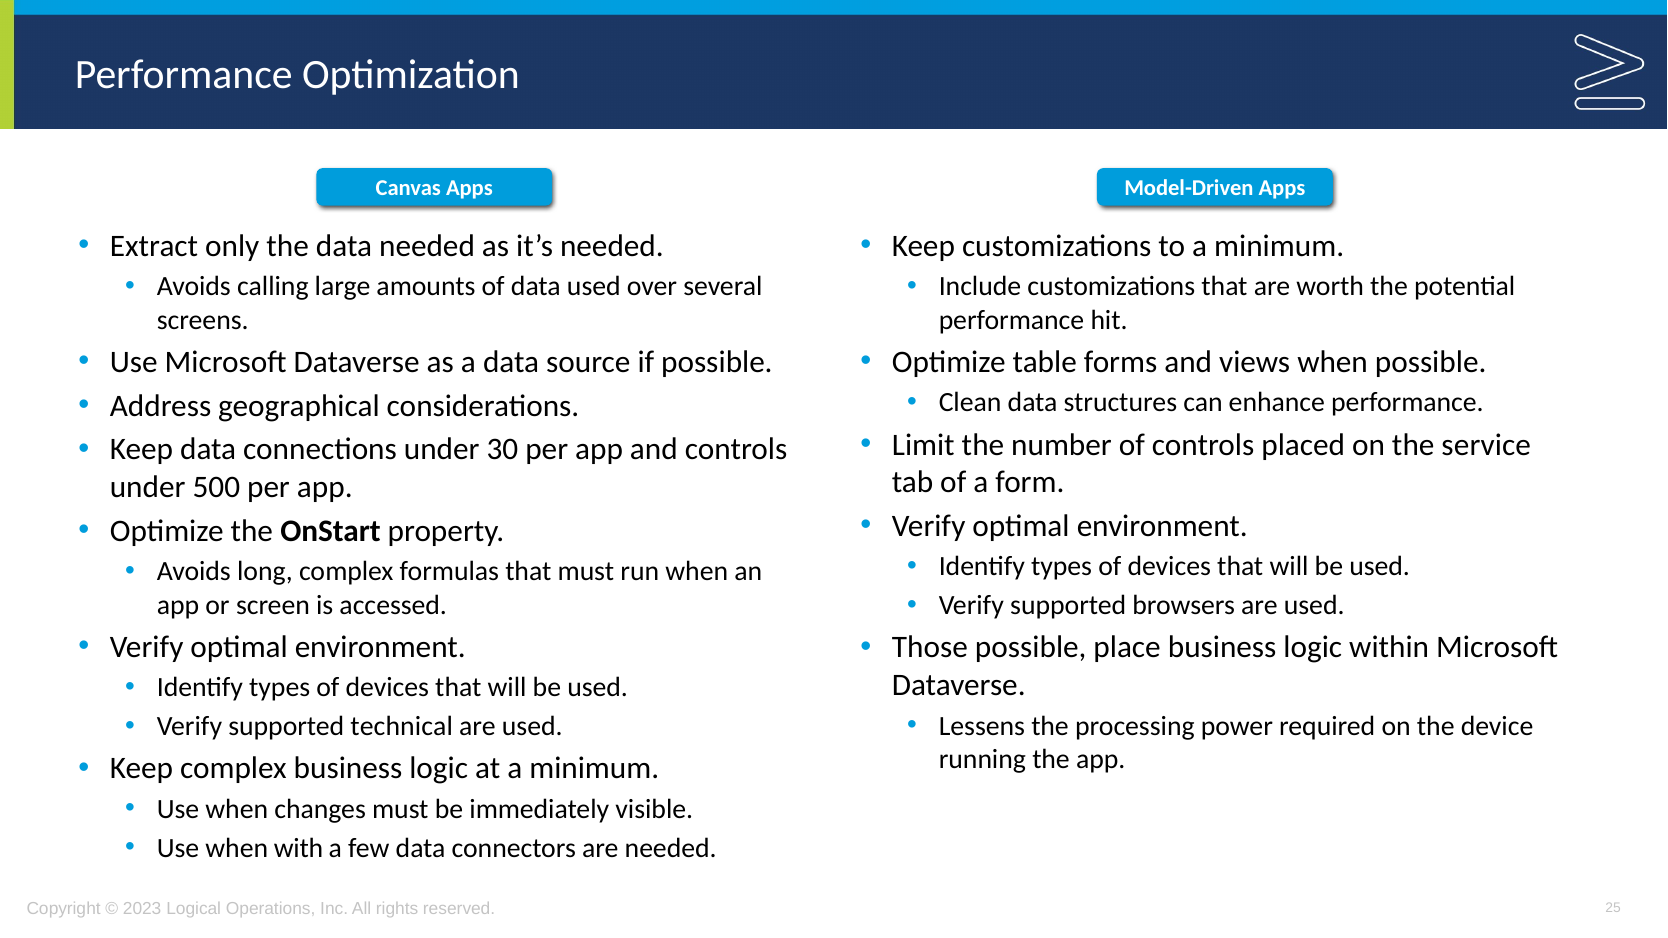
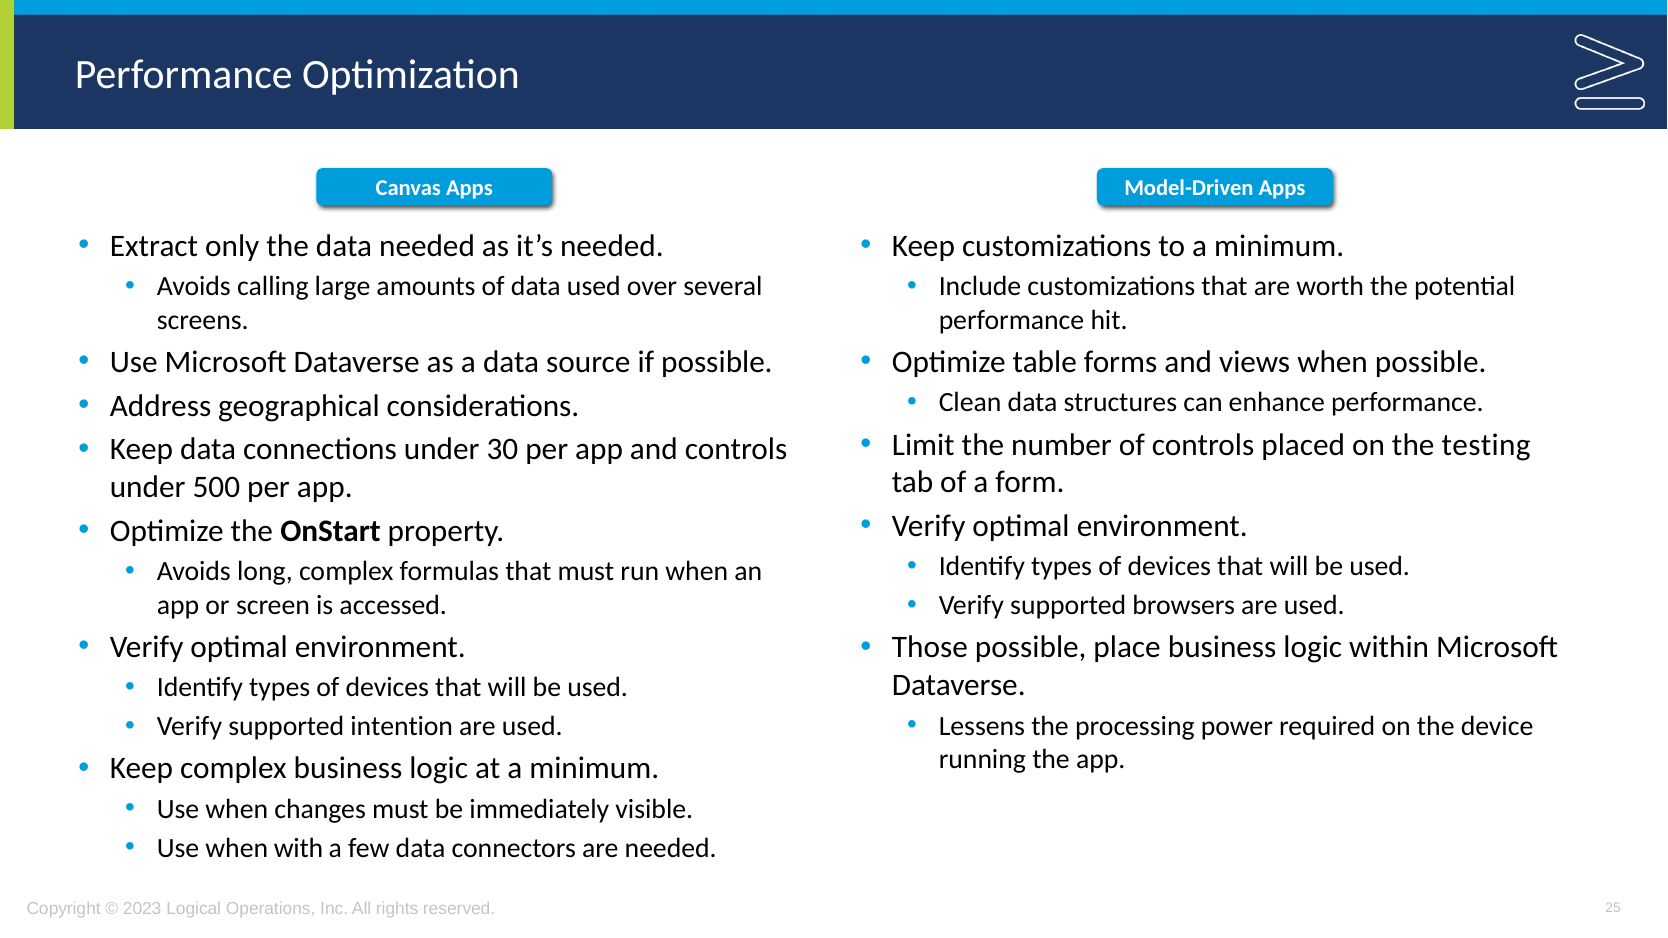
service: service -> testing
technical: technical -> intention
